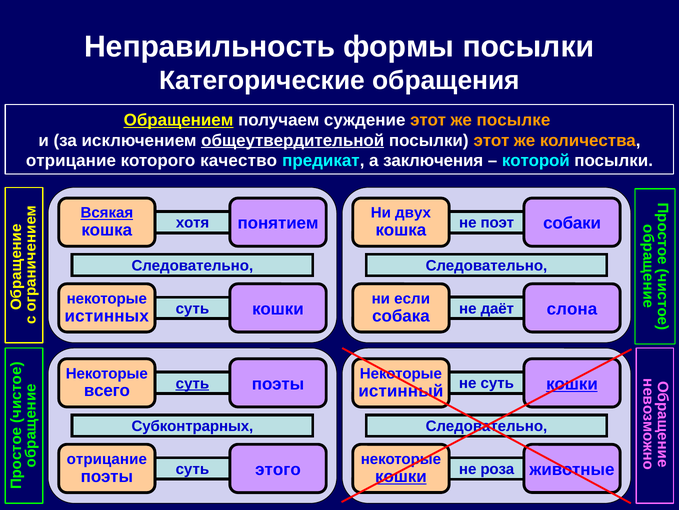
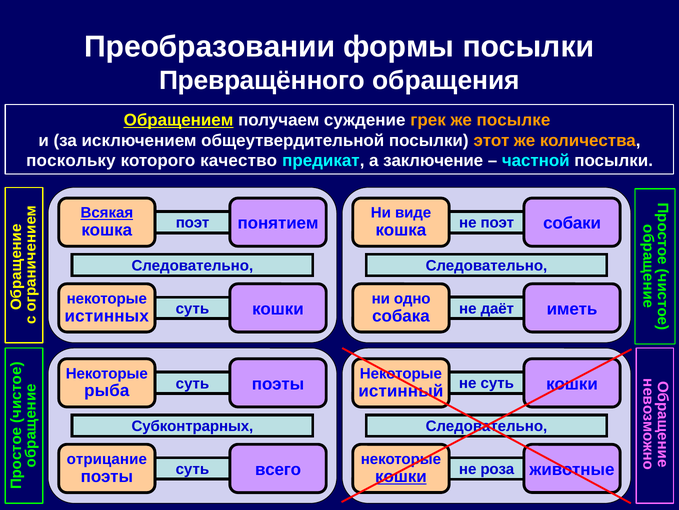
Неправильность: Неправильность -> Преобразовании
Категорические: Категорические -> Превращённого
суждение этот: этот -> грек
общеутвердительной underline: present -> none
отрицание at (71, 161): отрицание -> поскольку
заключения: заключения -> заключение
которой: которой -> частной
двух: двух -> виде
хотя at (193, 223): хотя -> поэт
если: если -> одно
слона: слона -> иметь
кошки at (572, 383) underline: present -> none
суть at (192, 383) underline: present -> none
всего: всего -> рыба
этого: этого -> всего
